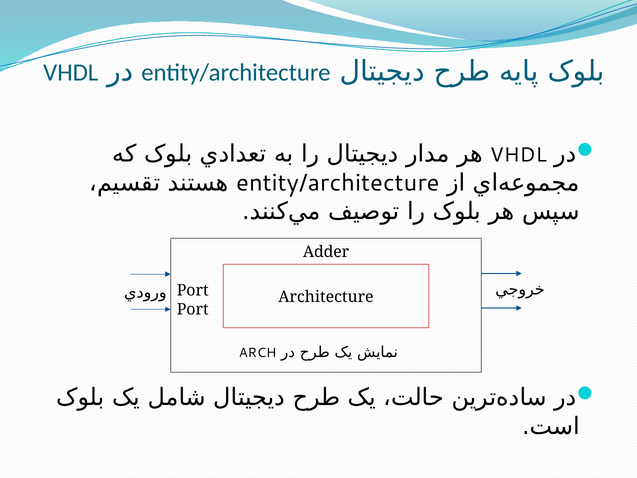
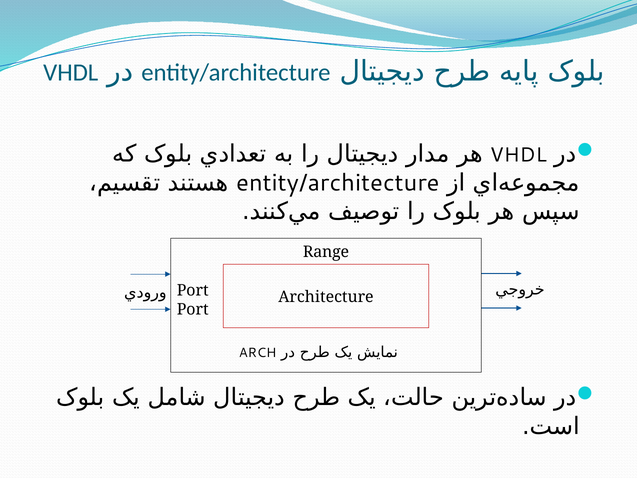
Adder: Adder -> Range
